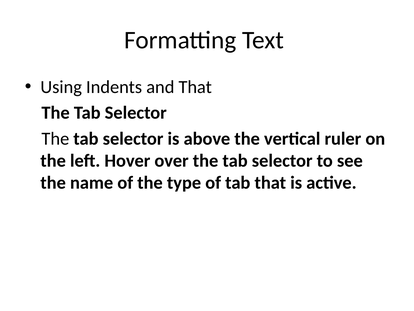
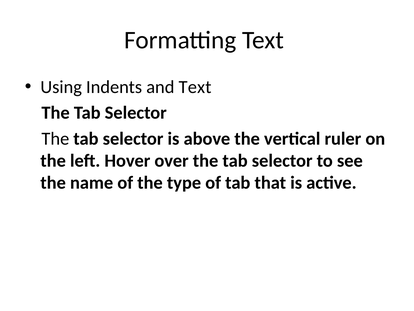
and That: That -> Text
